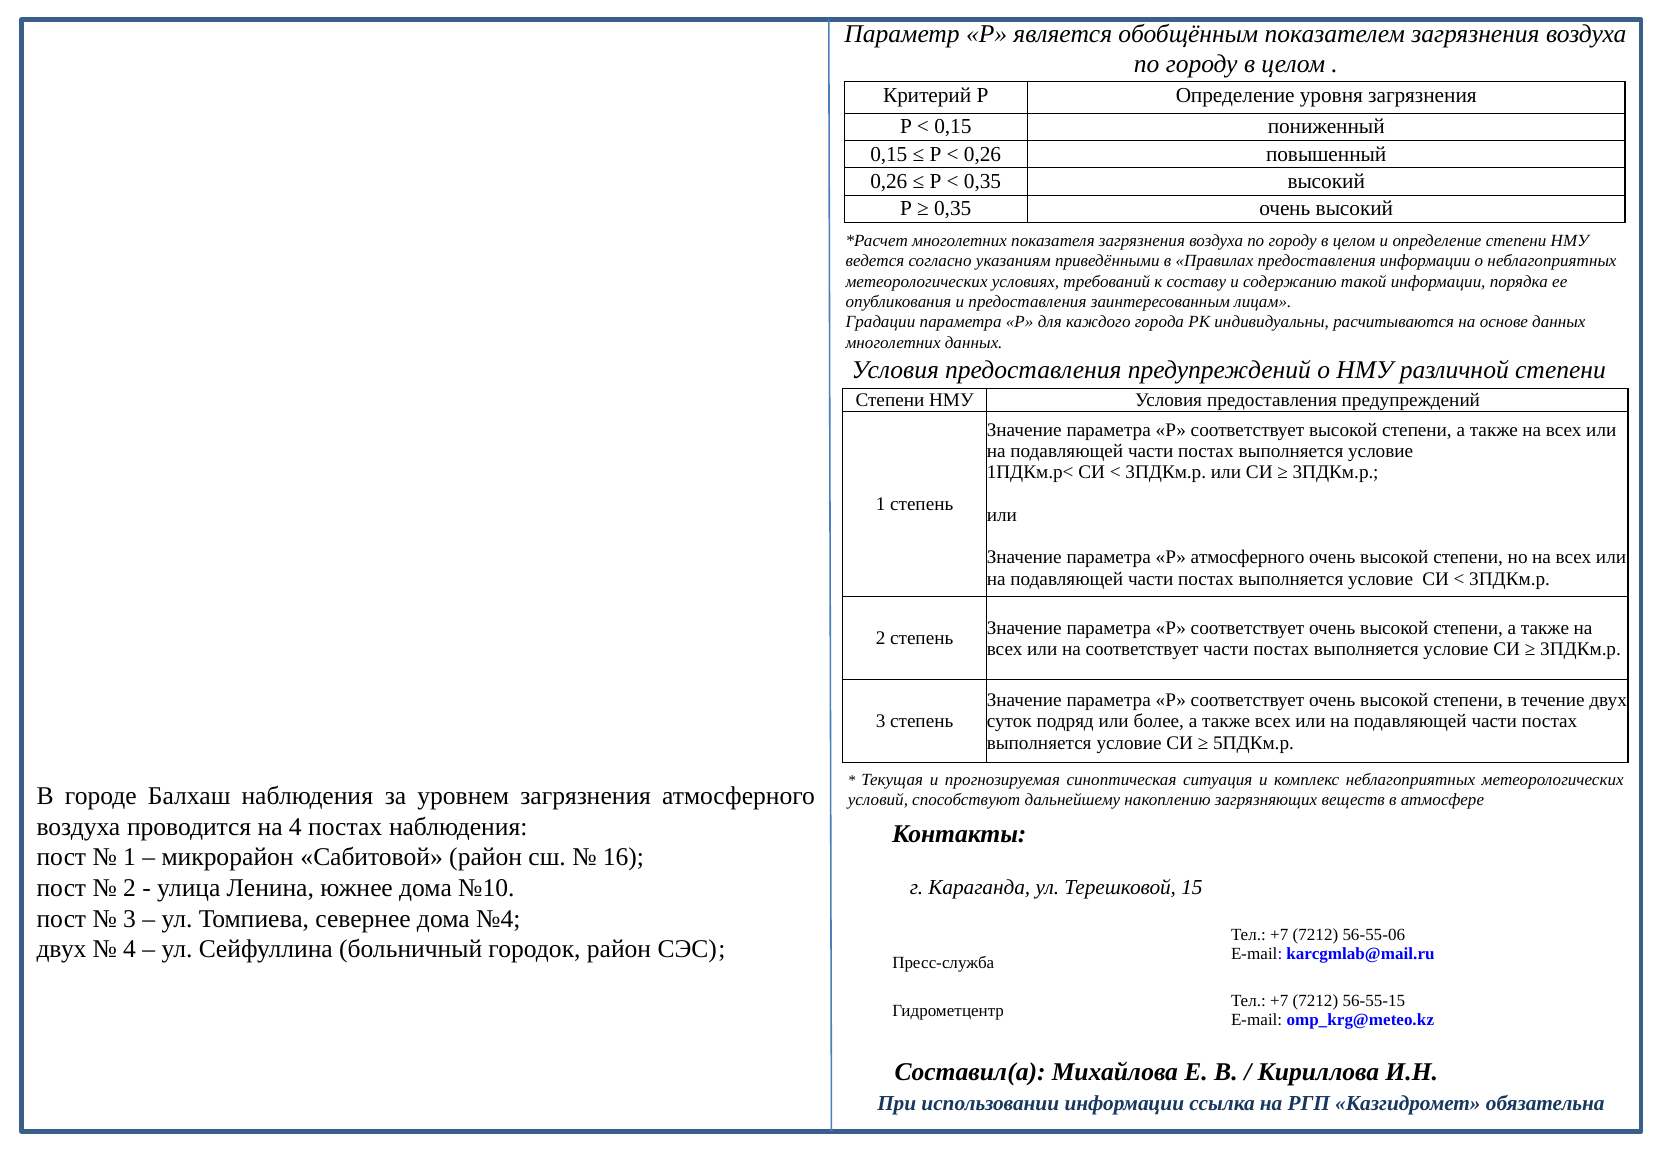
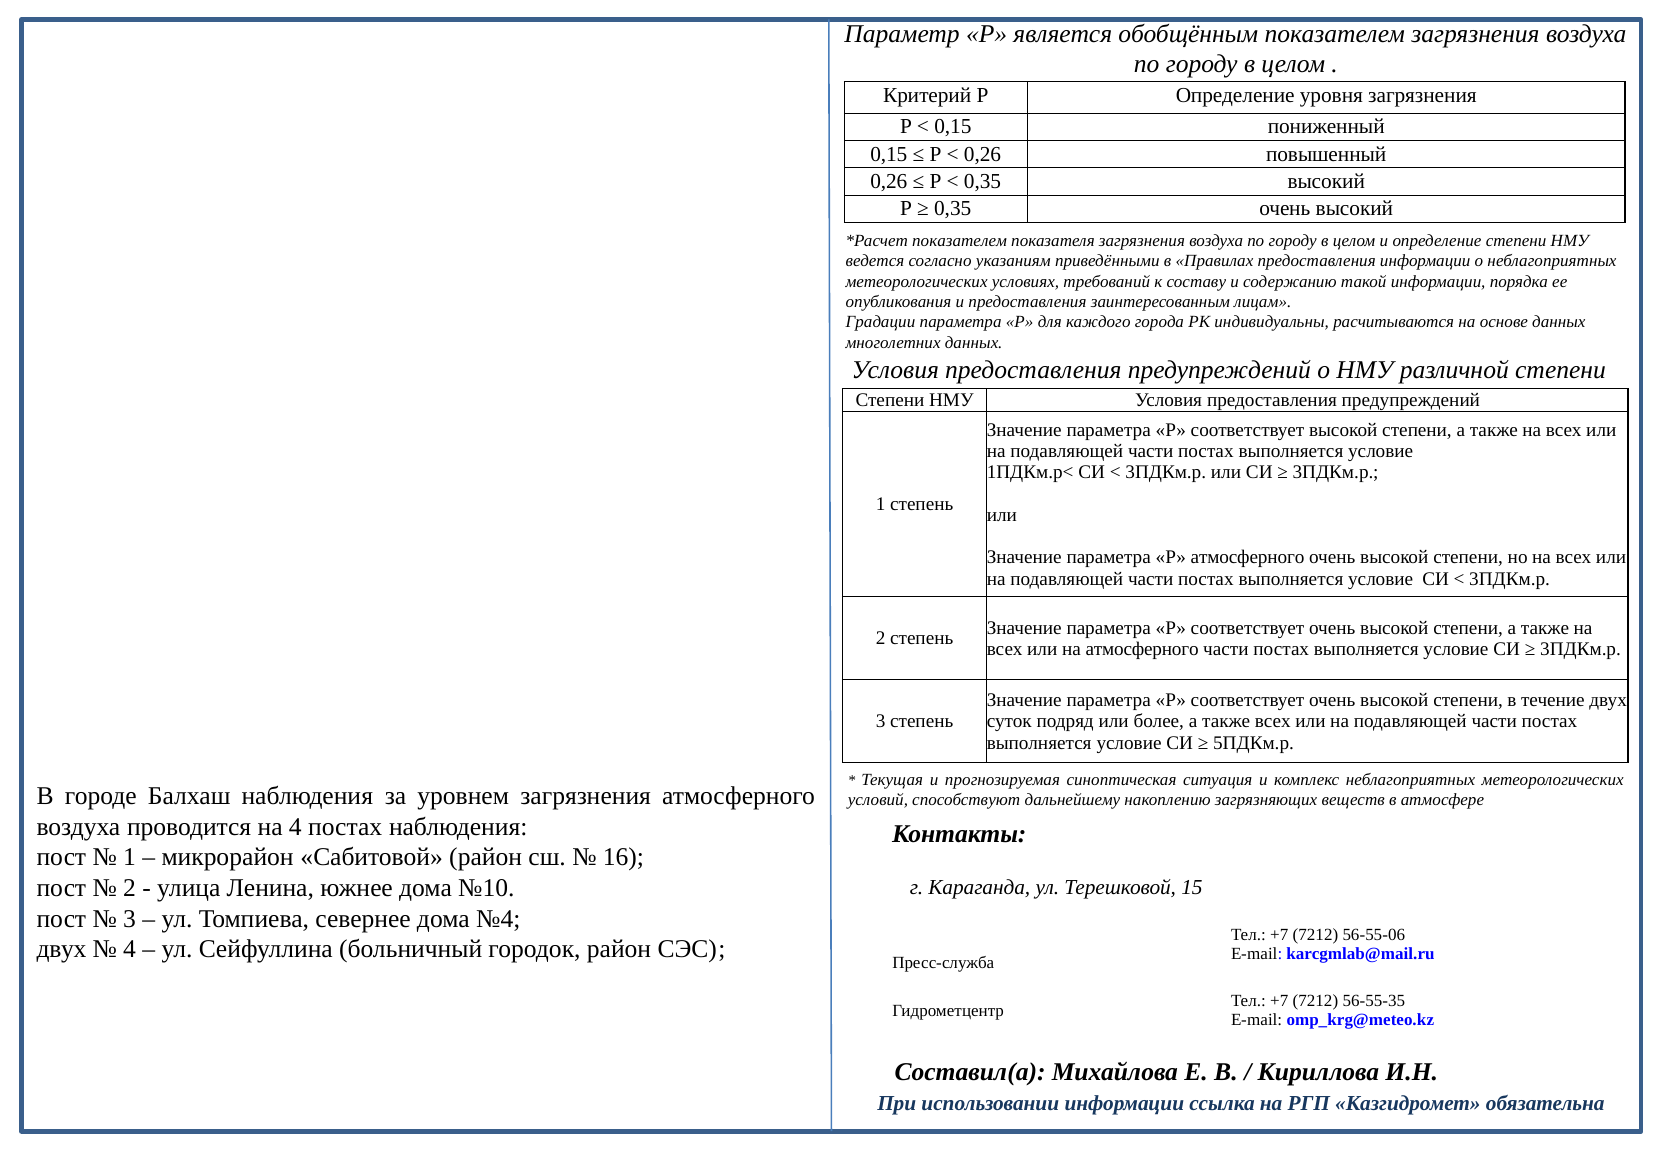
многолетних at (960, 241): многолетних -> показателем
на соответствует: соответствует -> атмосферного
56-55-15: 56-55-15 -> 56-55-35
